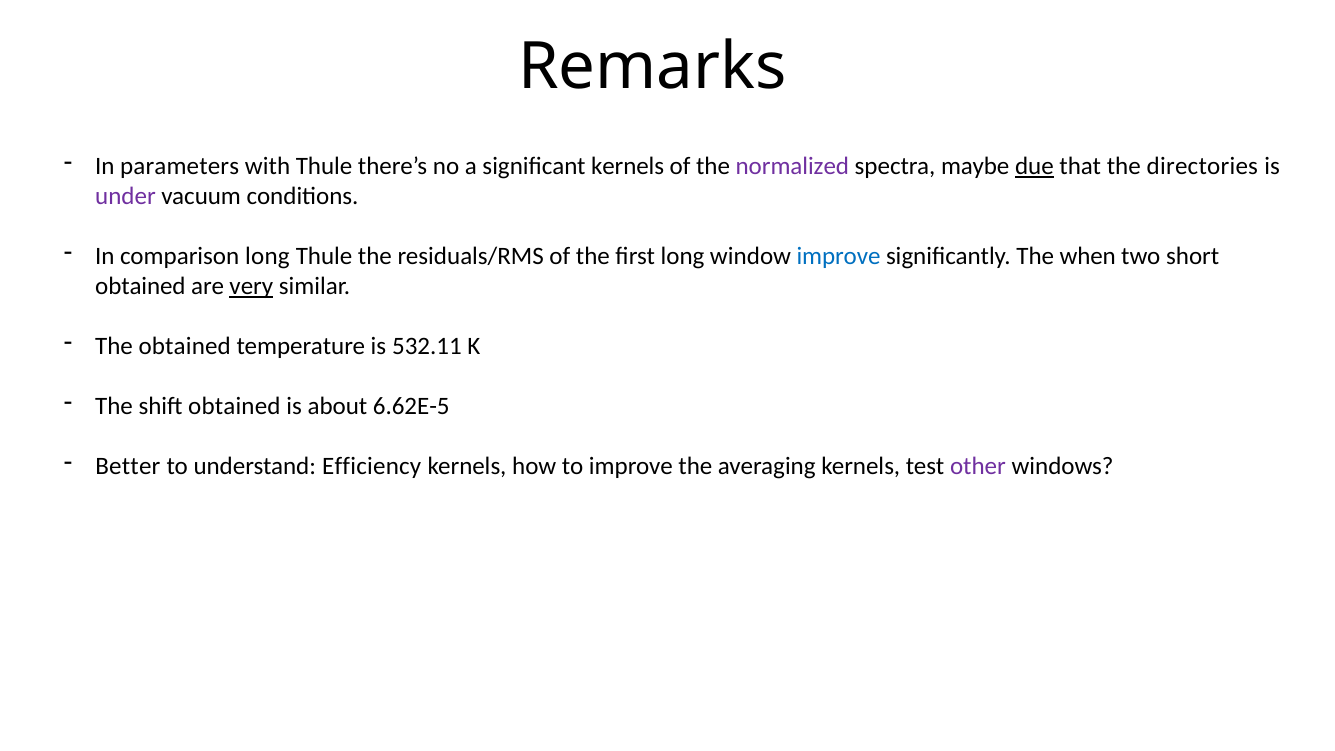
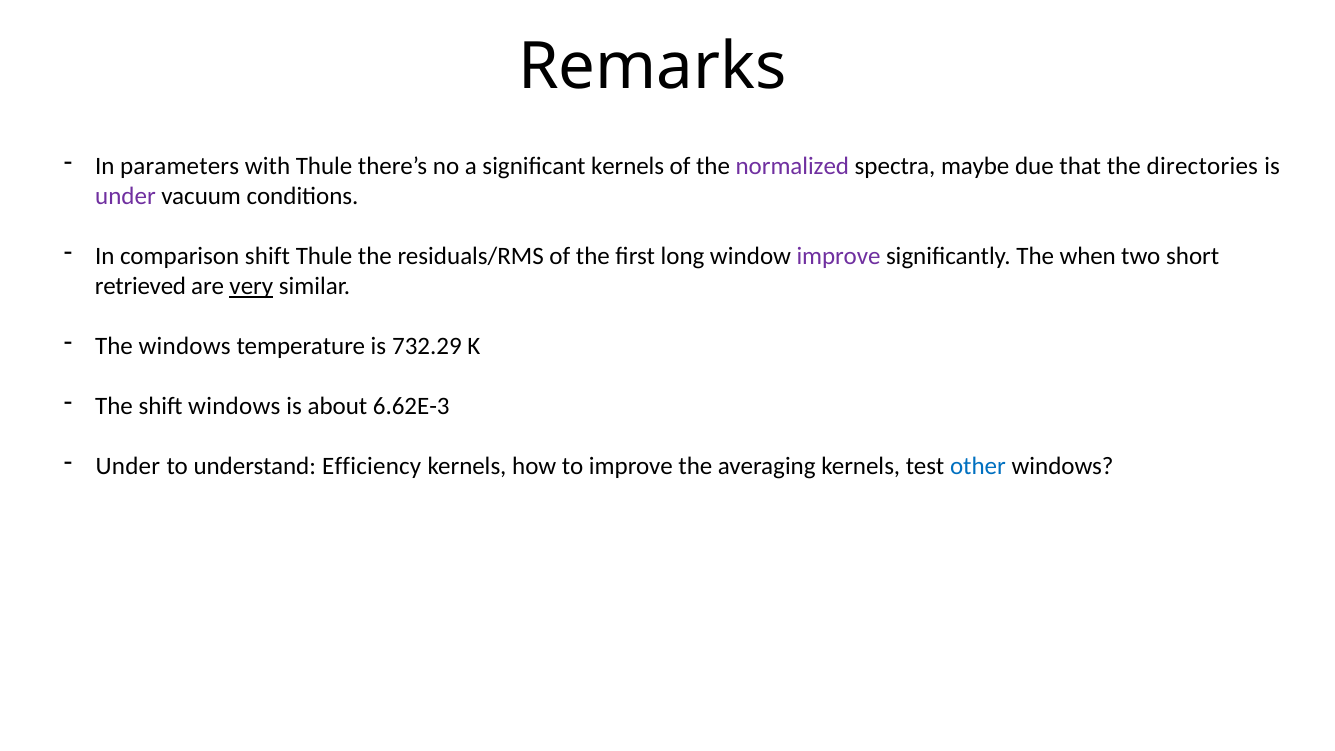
due underline: present -> none
comparison long: long -> shift
improve at (838, 256) colour: blue -> purple
obtained at (140, 286): obtained -> retrieved
The obtained: obtained -> windows
532.11: 532.11 -> 732.29
shift obtained: obtained -> windows
6.62E-5: 6.62E-5 -> 6.62E-3
Better at (128, 466): Better -> Under
other colour: purple -> blue
